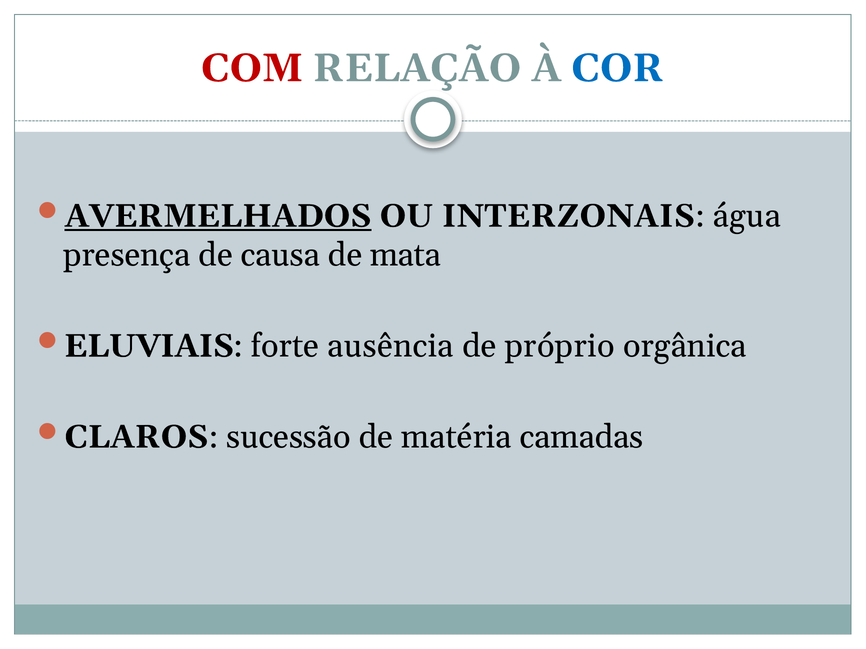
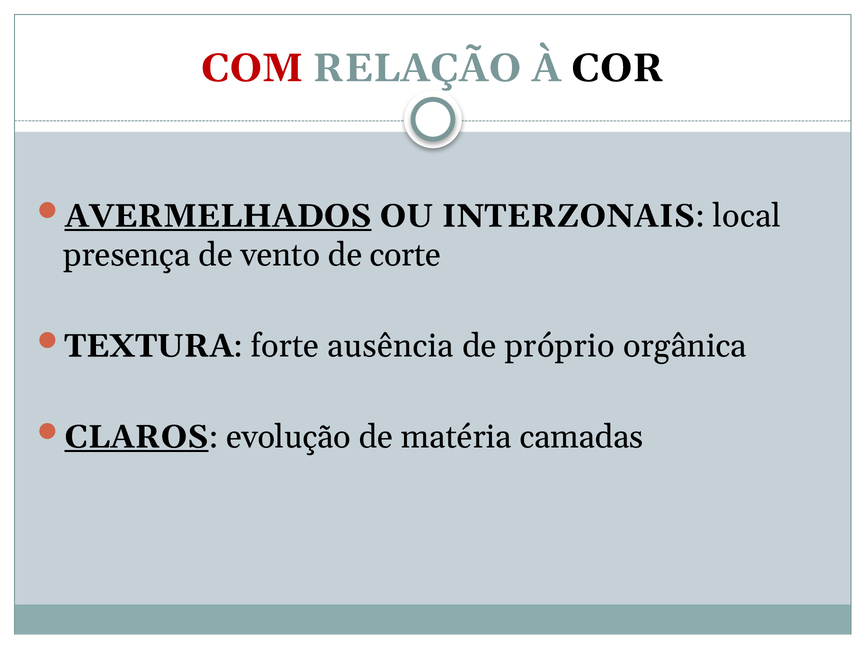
COR colour: blue -> black
água: água -> local
causa: causa -> vento
mata: mata -> corte
ELUVIAIS: ELUVIAIS -> TEXTURA
CLAROS underline: none -> present
sucessão: sucessão -> evolução
